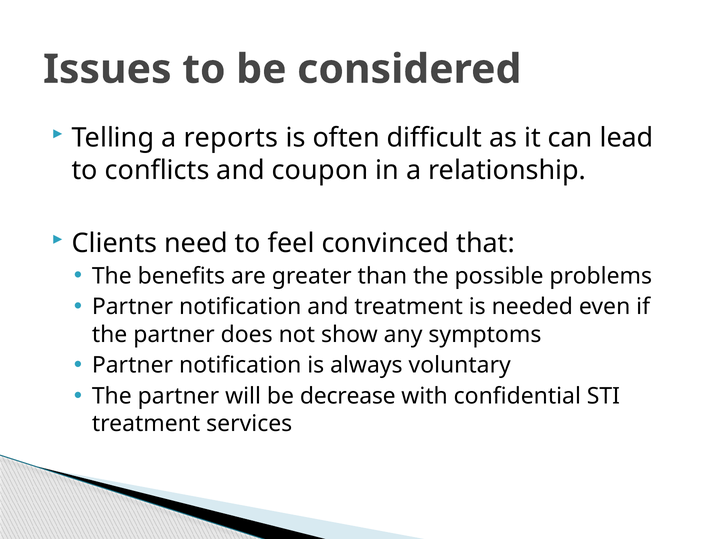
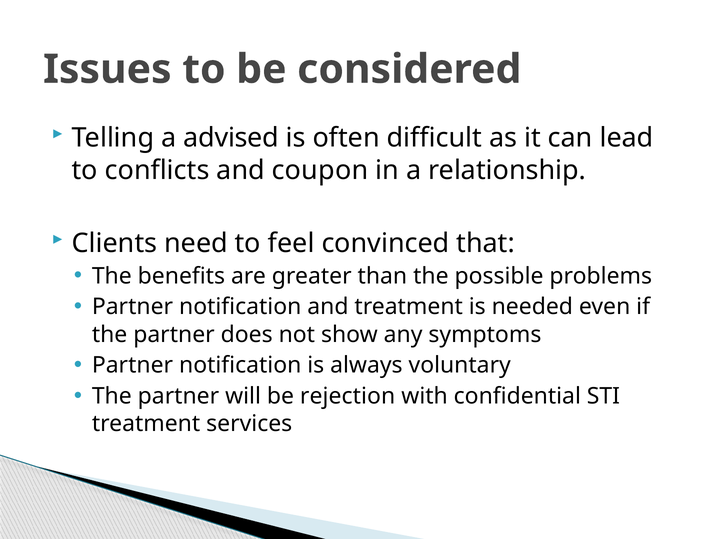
reports: reports -> advised
decrease: decrease -> rejection
